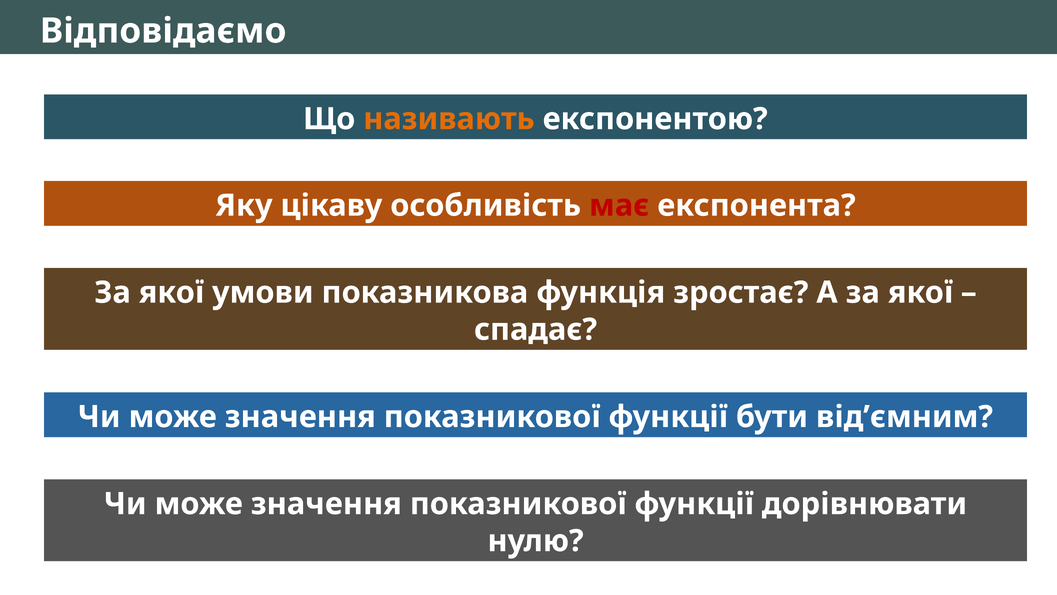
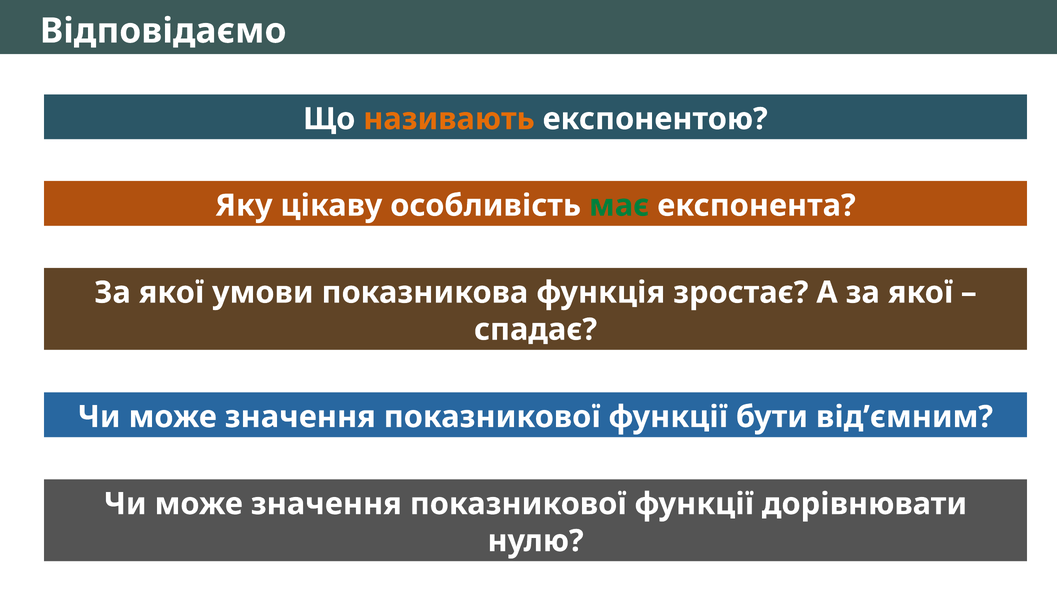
має colour: red -> green
